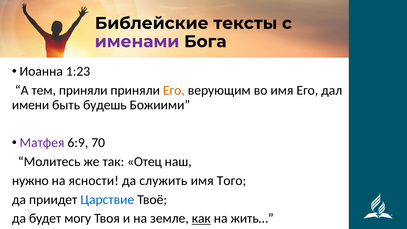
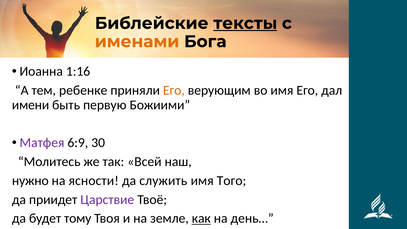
тексты underline: none -> present
именами colour: purple -> orange
1:23: 1:23 -> 1:16
тем приняли: приняли -> ребенке
будешь: будешь -> первую
70: 70 -> 30
Отец: Отец -> Всей
Царствие colour: blue -> purple
могу: могу -> тому
жить…: жить… -> день…
